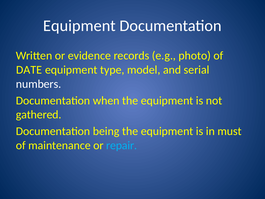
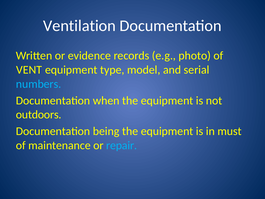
Equipment at (79, 26): Equipment -> Ventilation
DATE: DATE -> VENT
numbers colour: white -> light blue
gathered: gathered -> outdoors
